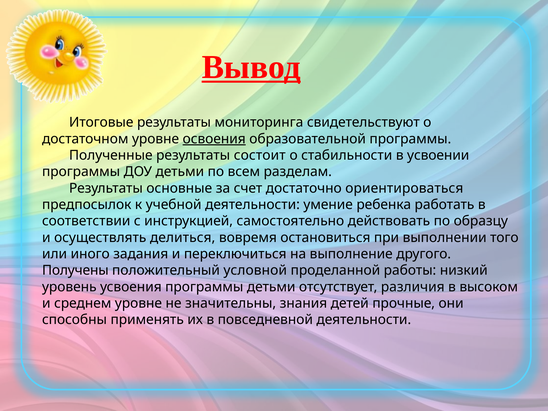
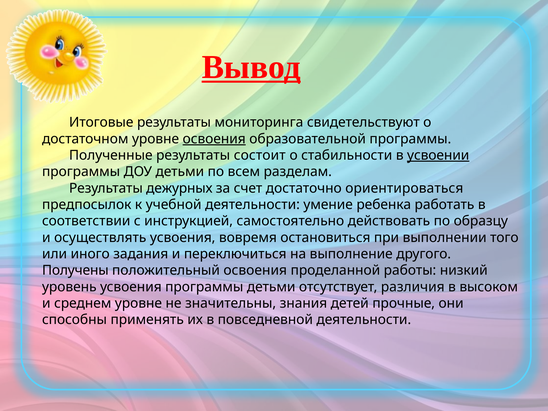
усвоении underline: none -> present
основные: основные -> дежурных
осуществлять делиться: делиться -> усвоения
положительный условной: условной -> освоения
